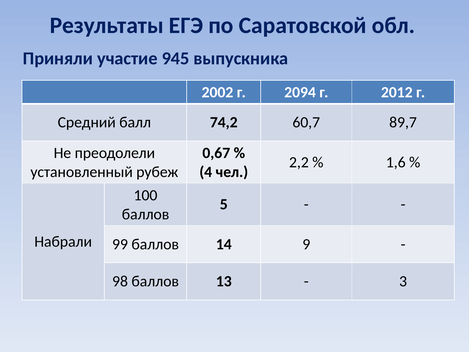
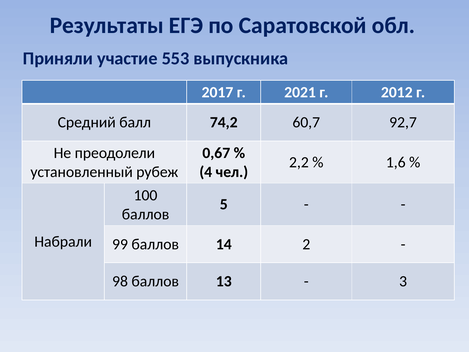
945: 945 -> 553
2002: 2002 -> 2017
2094: 2094 -> 2021
89,7: 89,7 -> 92,7
9: 9 -> 2
